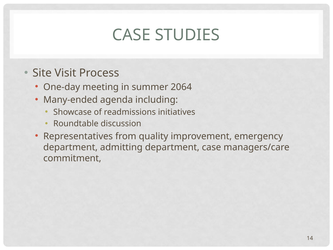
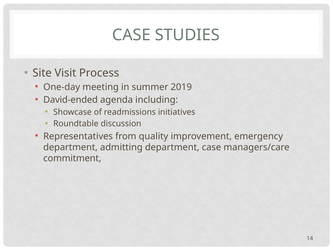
2064: 2064 -> 2019
Many-ended: Many-ended -> David-ended
